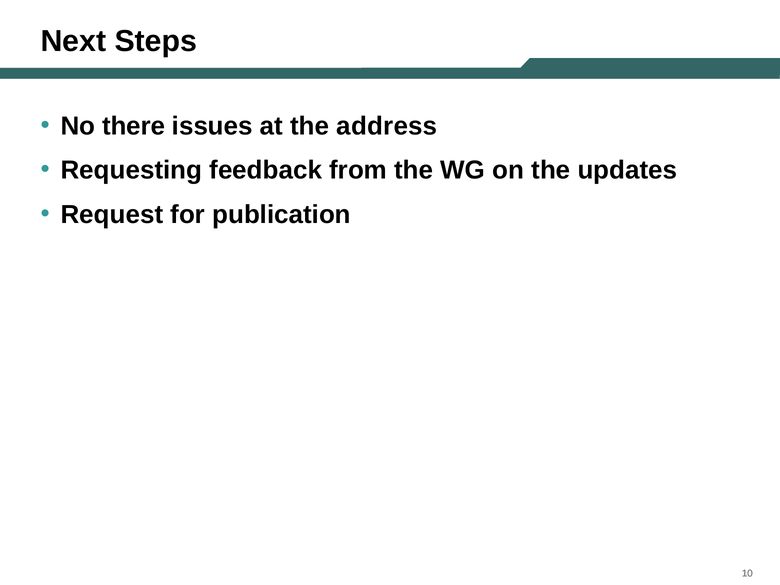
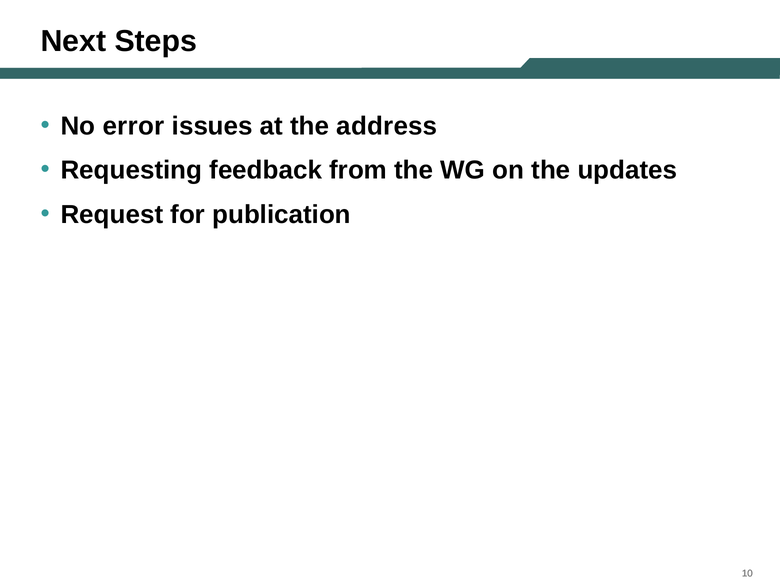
there: there -> error
